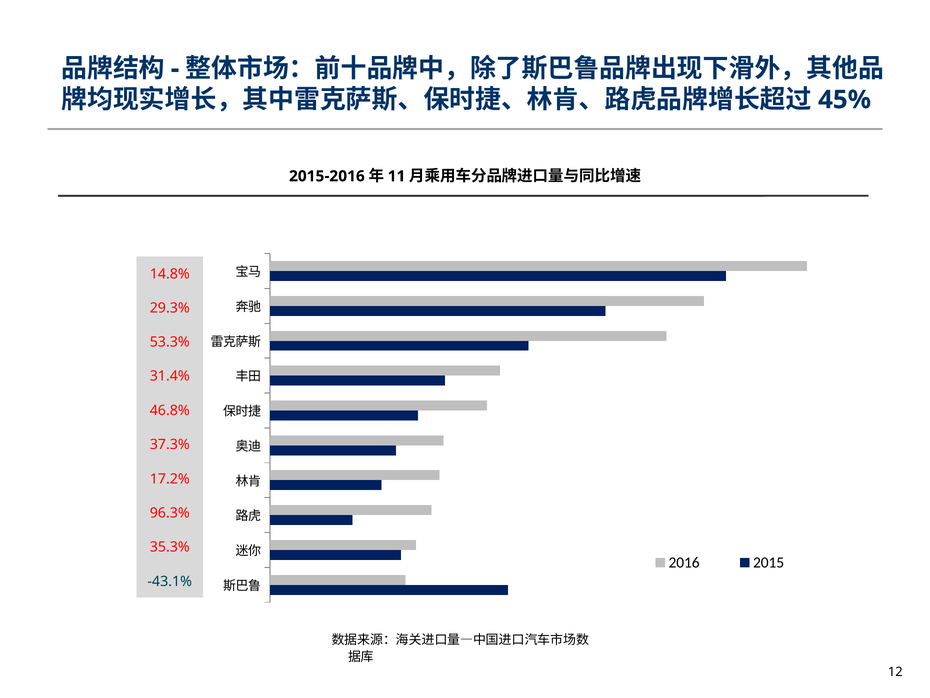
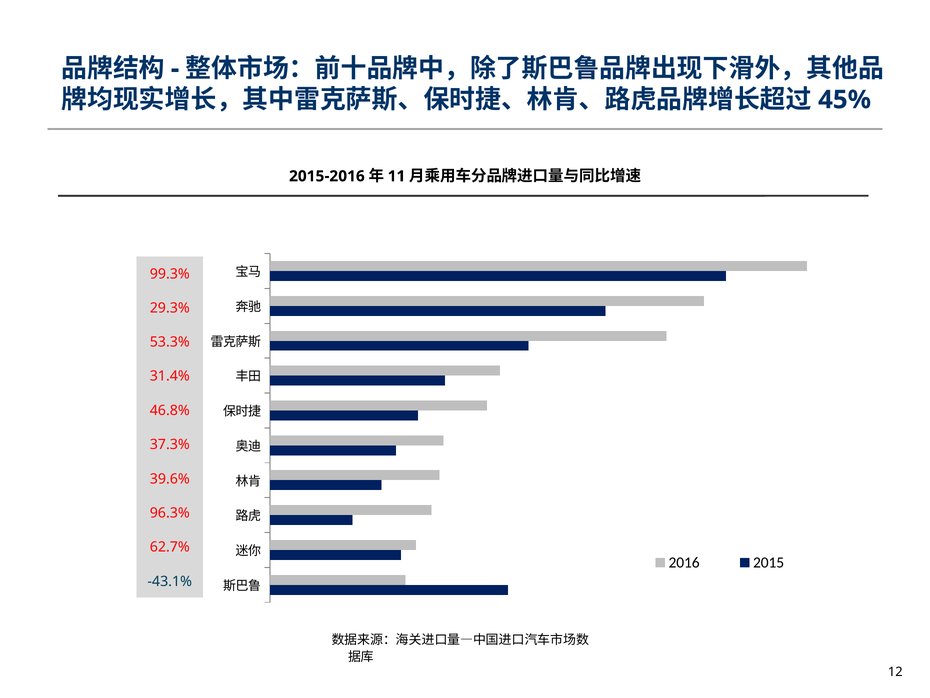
14.8%: 14.8% -> 99.3%
17.2%: 17.2% -> 39.6%
35.3%: 35.3% -> 62.7%
